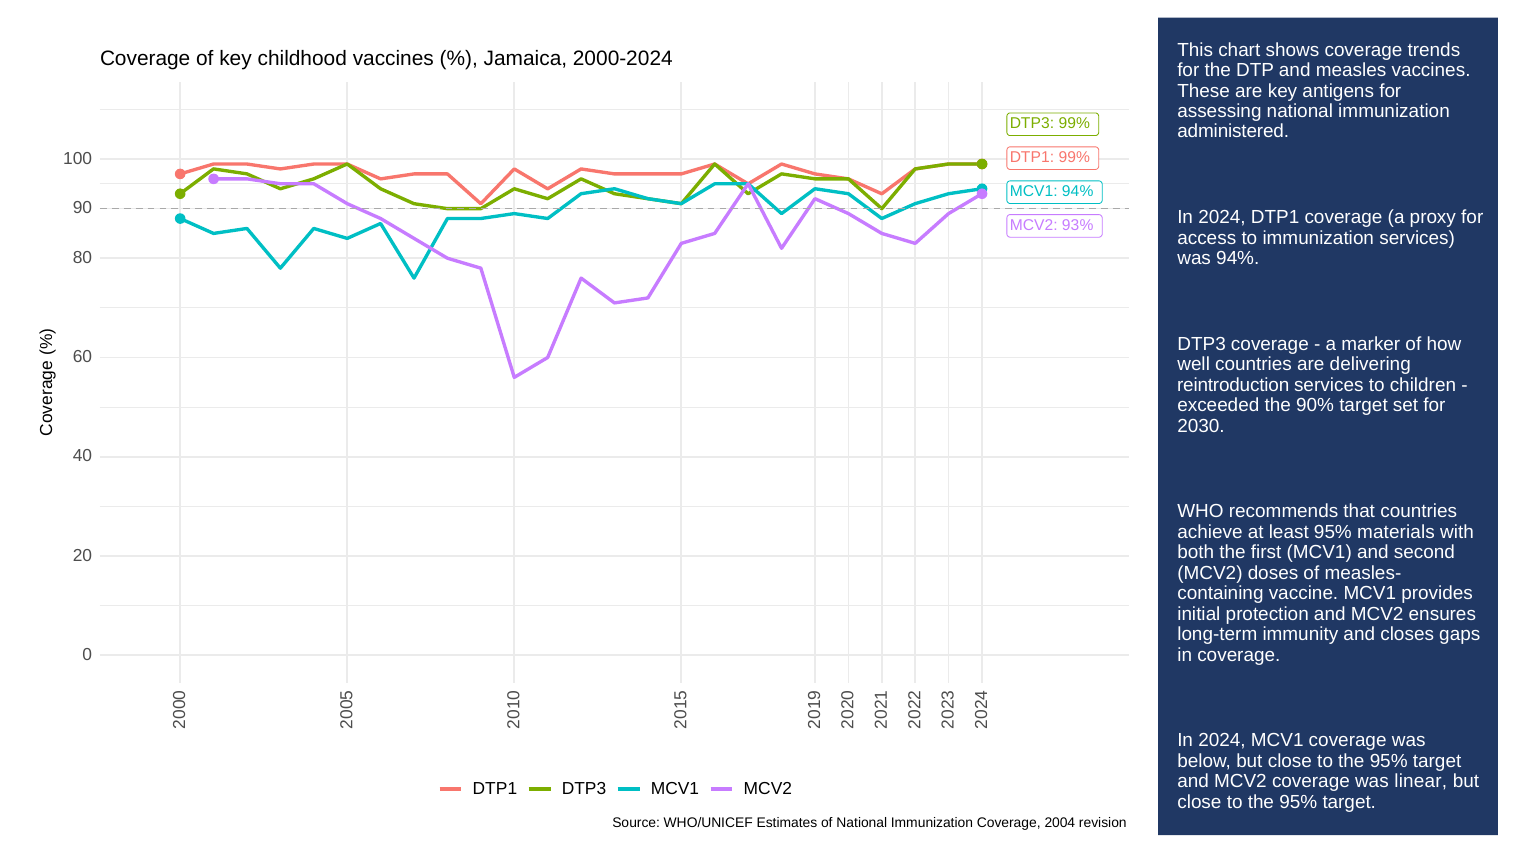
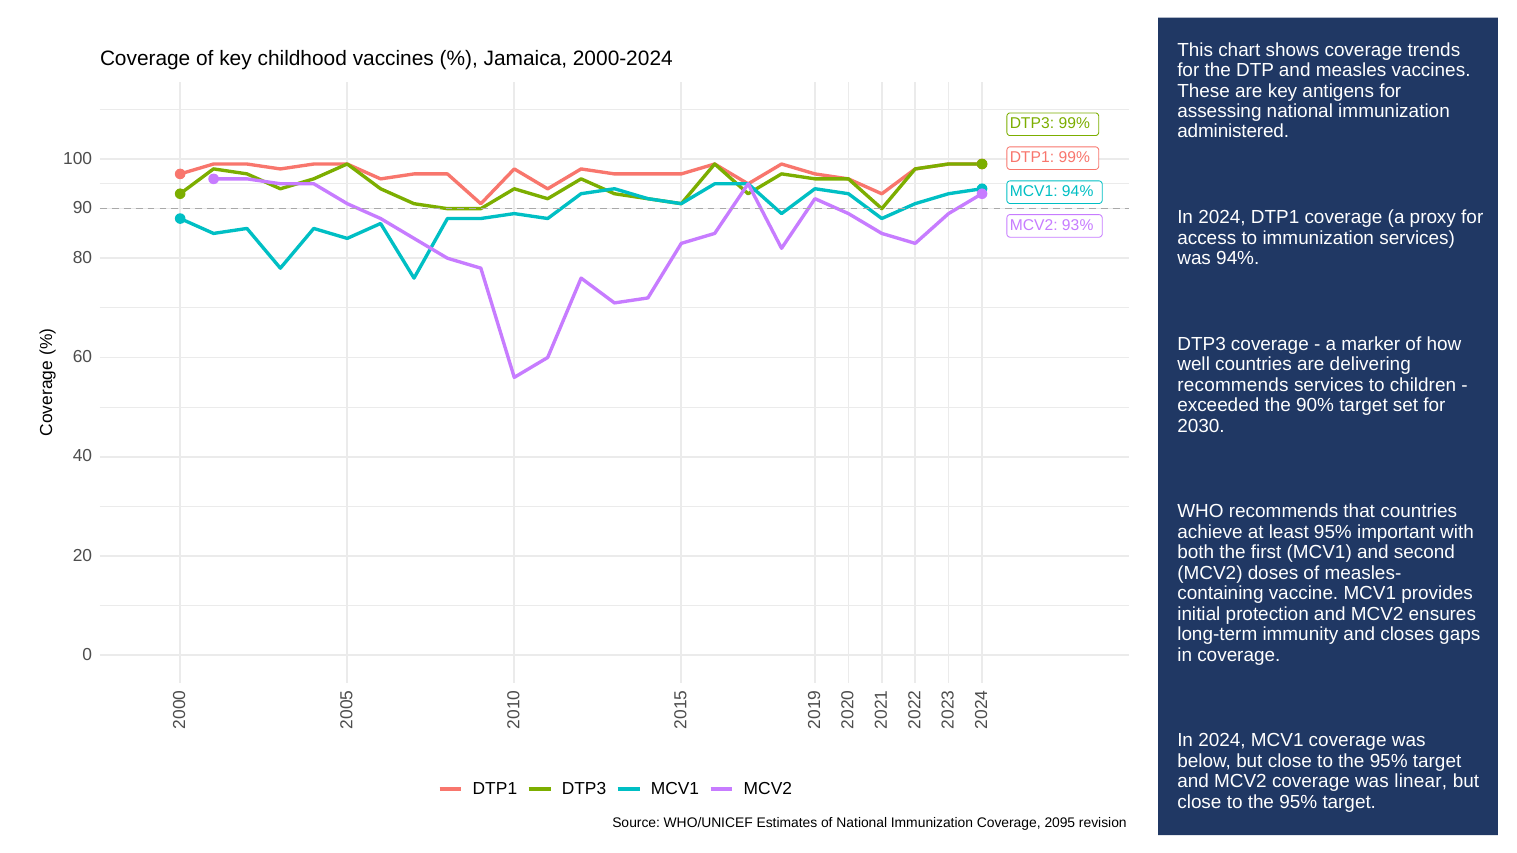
reintroduction at (1233, 385): reintroduction -> recommends
materials: materials -> important
2004: 2004 -> 2095
